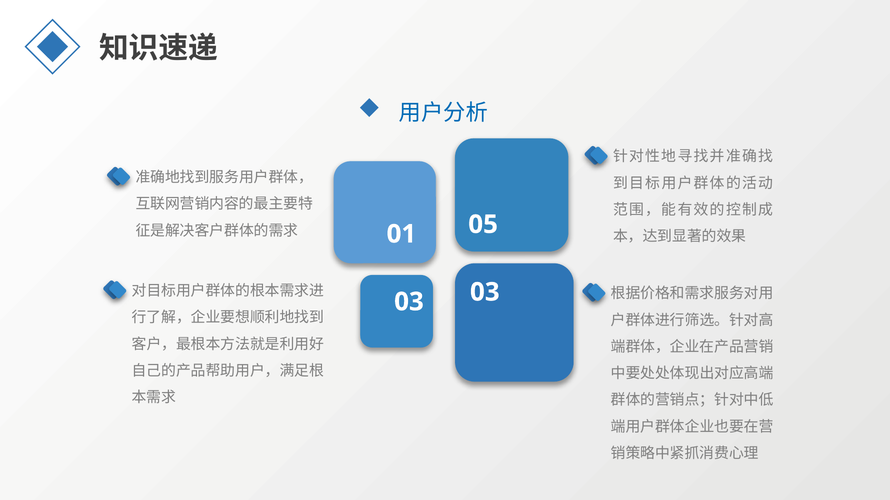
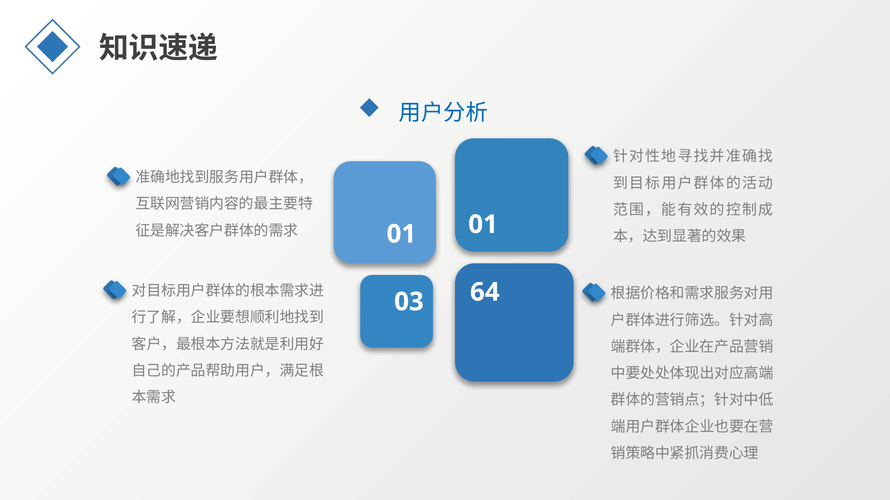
01 05: 05 -> 01
03 03: 03 -> 64
